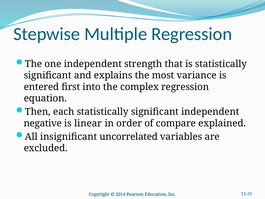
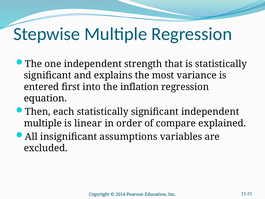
complex: complex -> inflation
negative at (43, 123): negative -> multiple
uncorrelated: uncorrelated -> assumptions
